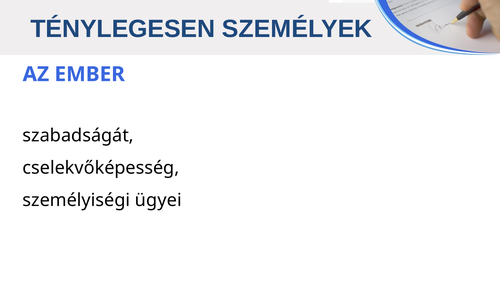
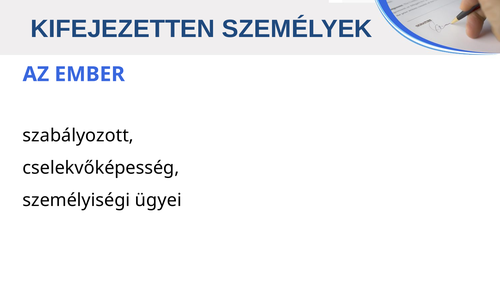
TÉNYLEGESEN: TÉNYLEGESEN -> KIFEJEZETTEN
szabadságát: szabadságát -> szabályozott
